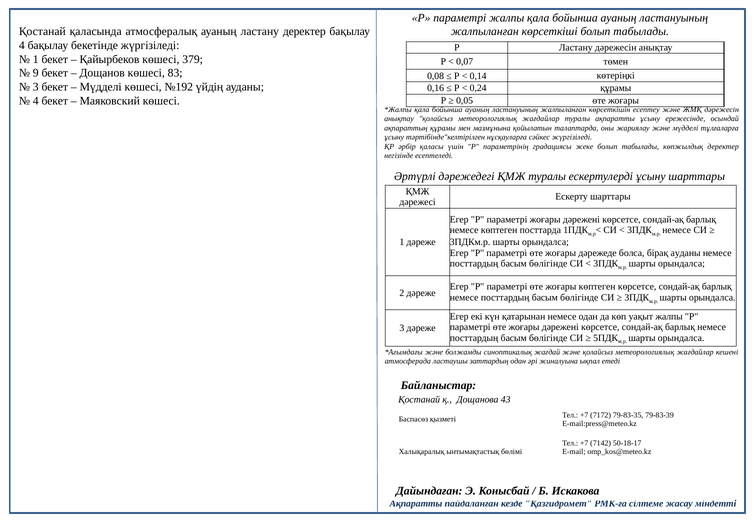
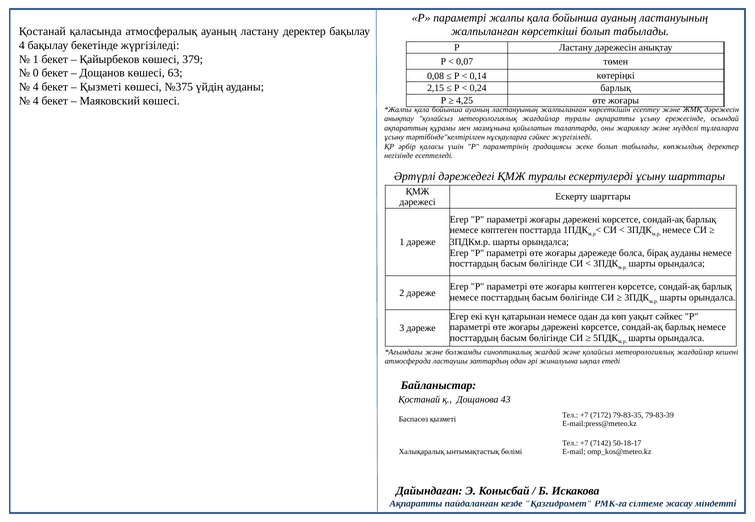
9: 9 -> 0
83: 83 -> 63
3 at (36, 87): 3 -> 4
Мүдделі at (101, 87): Мүдделі -> Қызметі
№192: №192 -> №375
0,16: 0,16 -> 2,15
0,24 құрамы: құрамы -> барлық
0,05: 0,05 -> 4,25
уақыт жалпы: жалпы -> сәйкес
